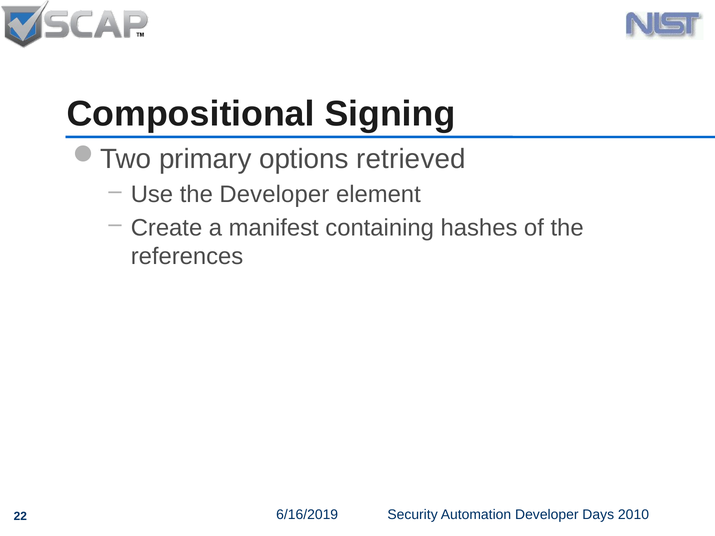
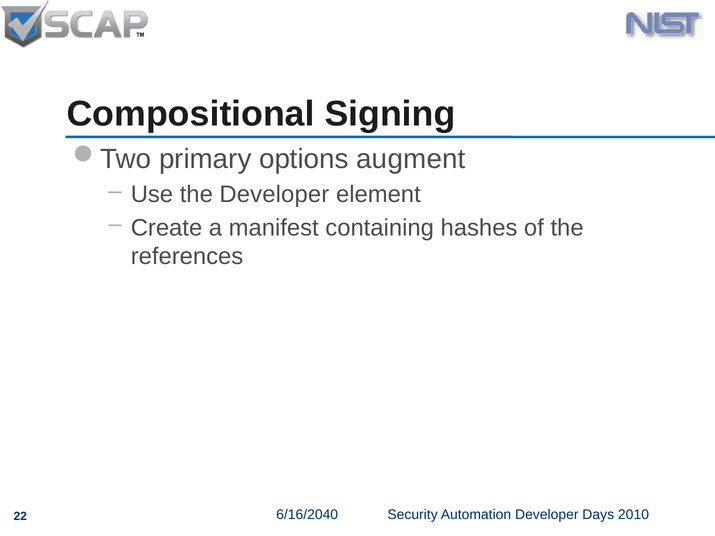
retrieved: retrieved -> augment
6/16/2019: 6/16/2019 -> 6/16/2040
